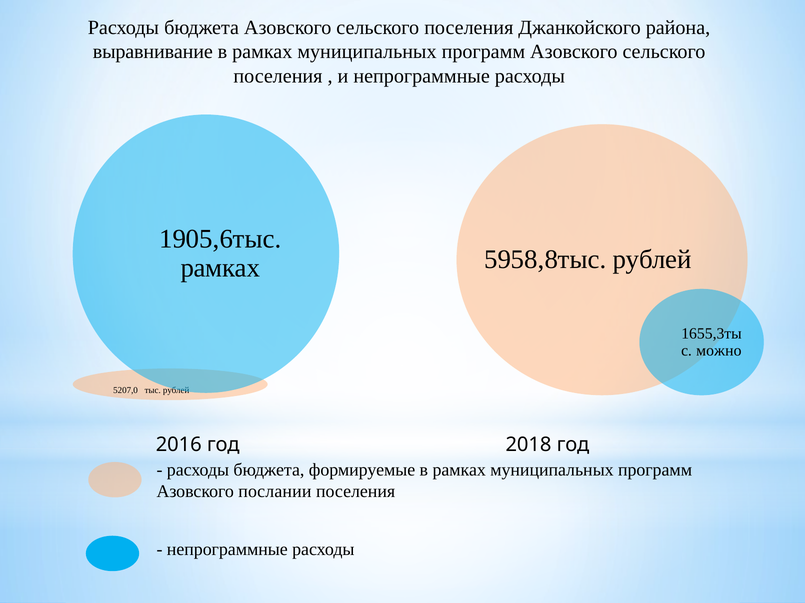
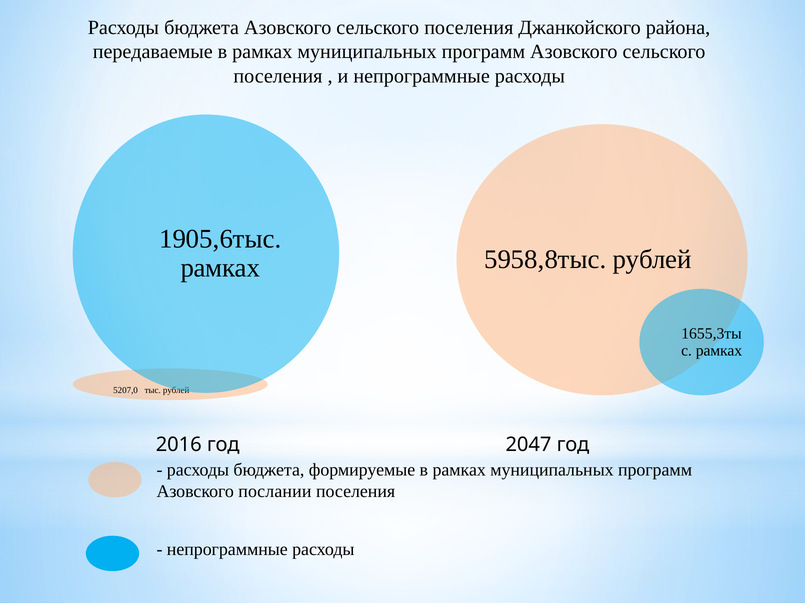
выравнивание: выравнивание -> передаваемые
можно at (719, 351): можно -> рамках
2018: 2018 -> 2047
